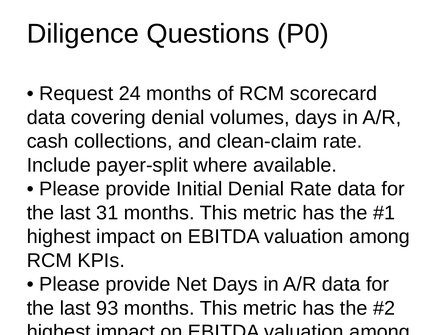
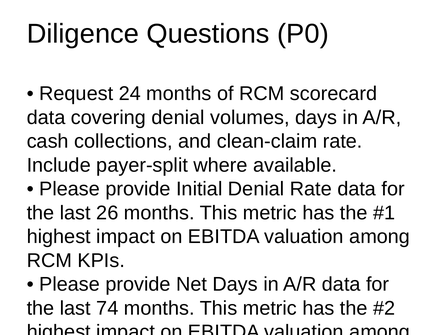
31: 31 -> 26
93: 93 -> 74
